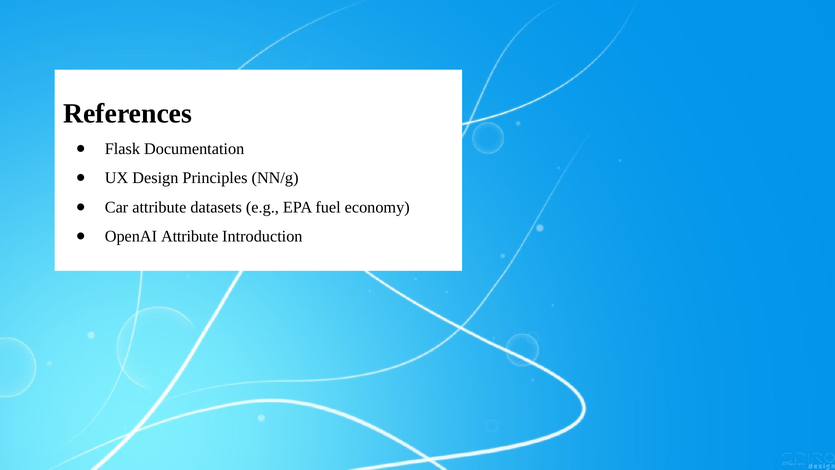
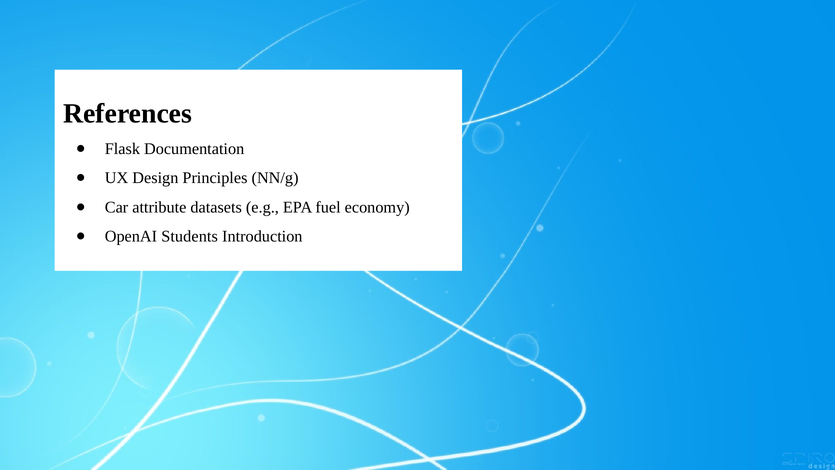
OpenAI Attribute: Attribute -> Students
